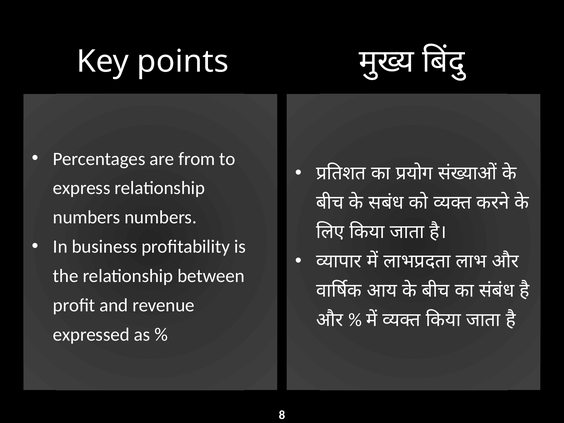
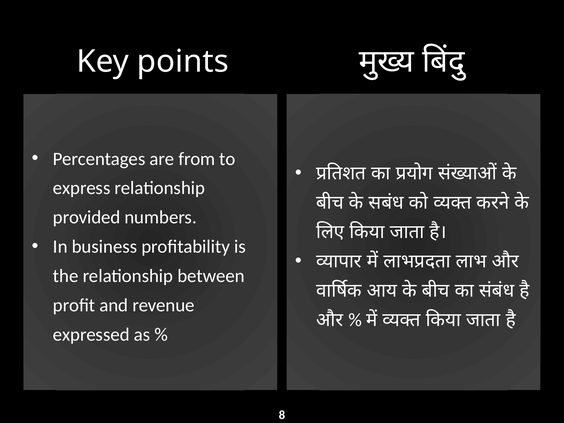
numbers at (87, 217): numbers -> provided
